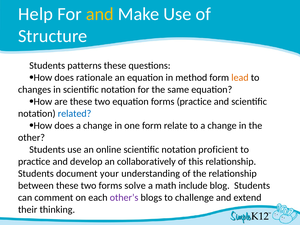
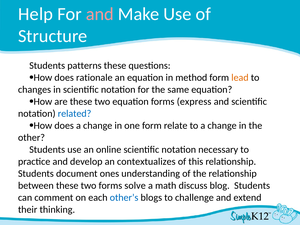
and at (100, 14) colour: yellow -> pink
forms practice: practice -> express
proficient: proficient -> necessary
collaboratively: collaboratively -> contextualizes
your: your -> ones
include: include -> discuss
other’s colour: purple -> blue
